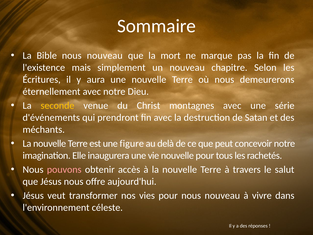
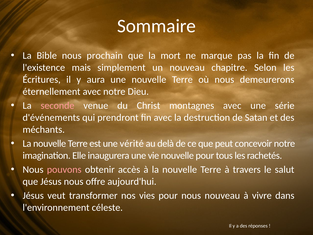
Bible nous nouveau: nouveau -> prochain
seconde colour: yellow -> pink
figure: figure -> vérité
